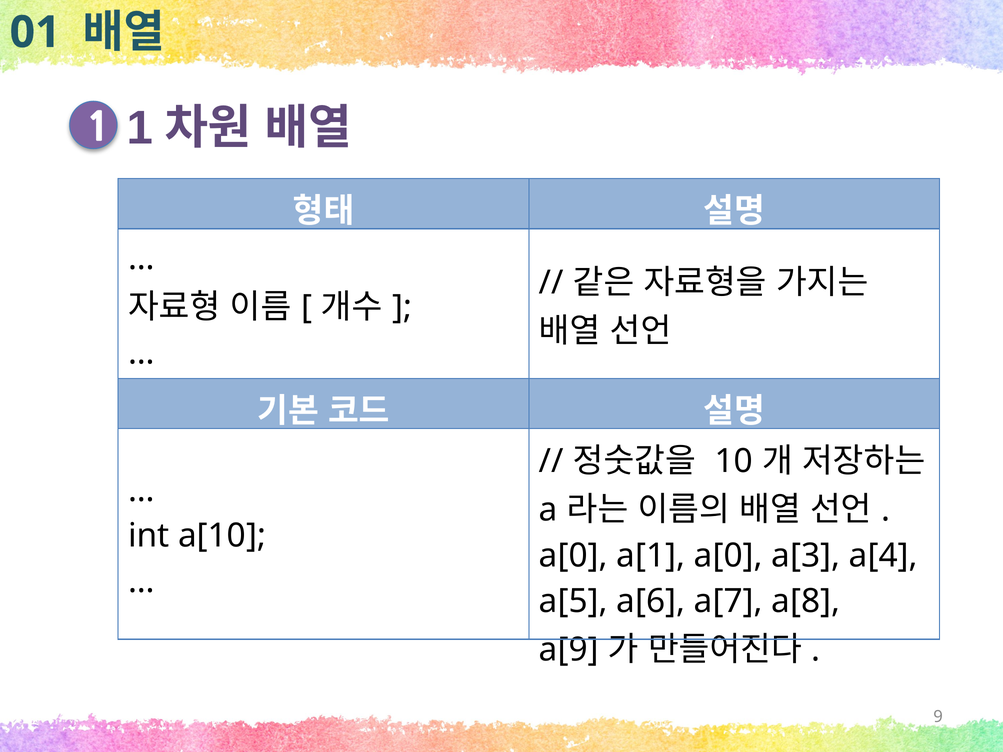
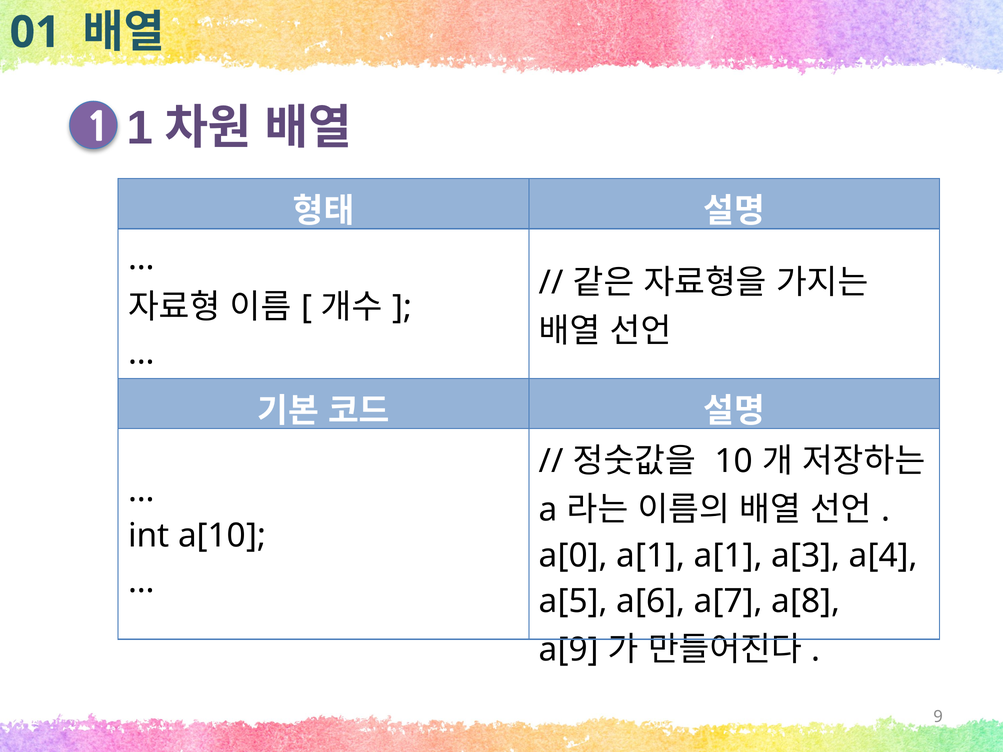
a[1 a[0: a[0 -> a[1
